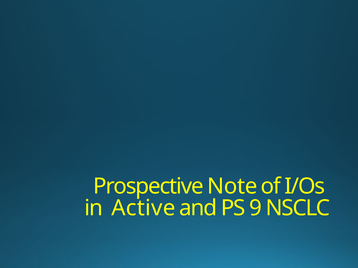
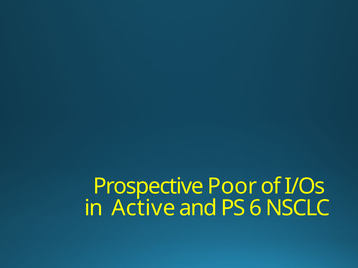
Note: Note -> Poor
9: 9 -> 6
